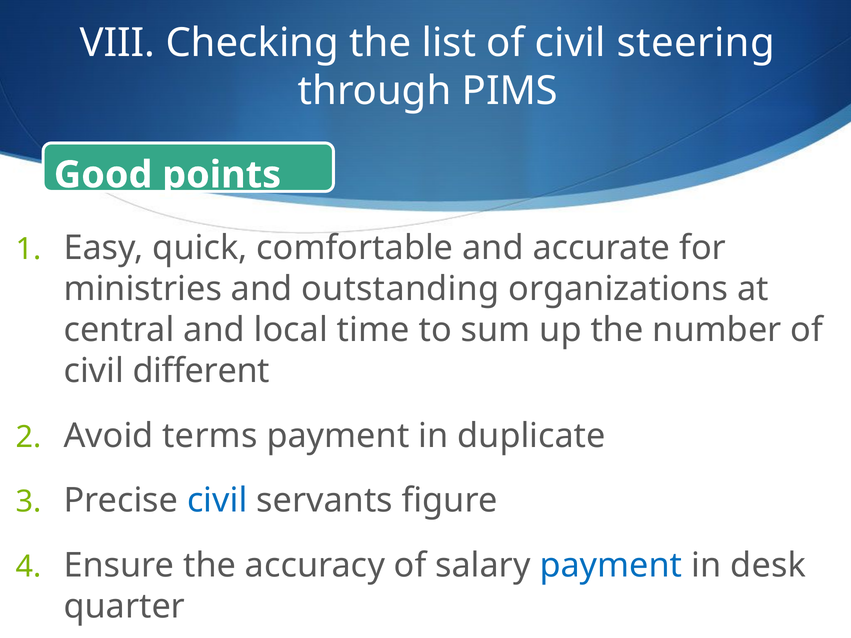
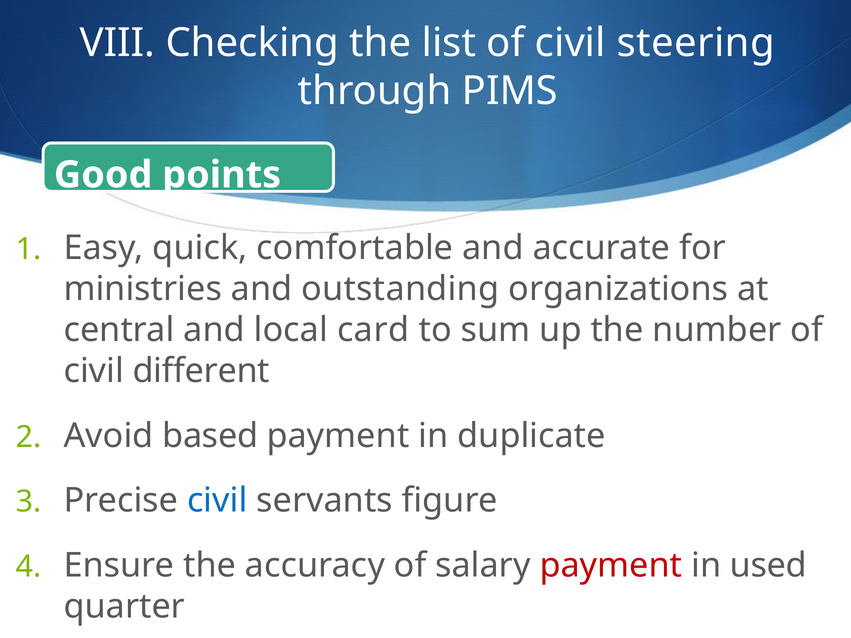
time: time -> card
terms: terms -> based
payment at (611, 566) colour: blue -> red
desk: desk -> used
